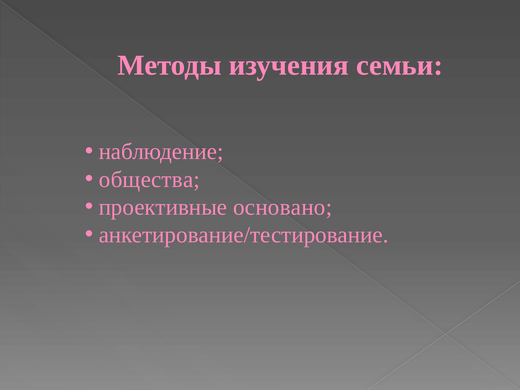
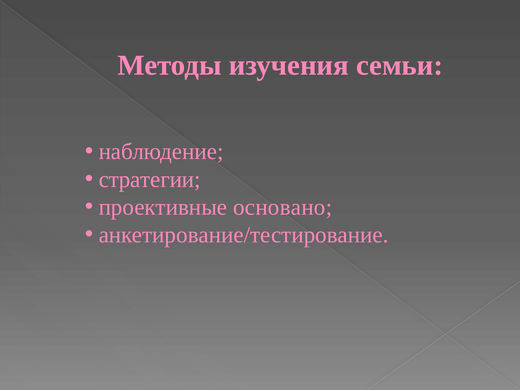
общества: общества -> стратегии
